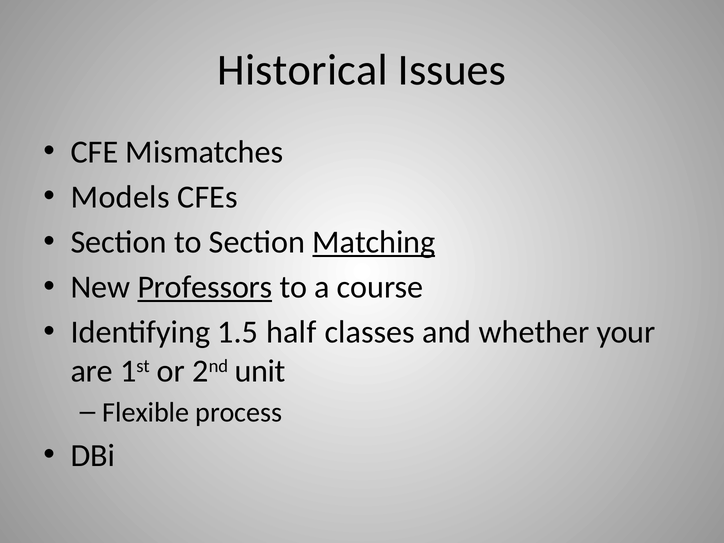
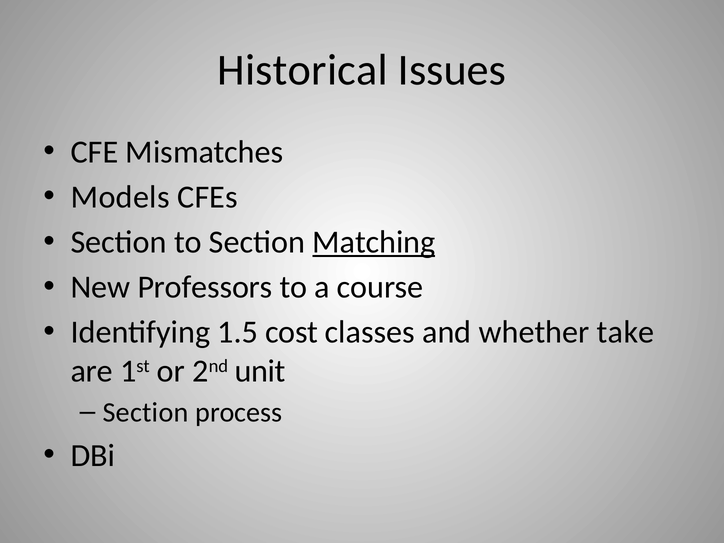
Professors underline: present -> none
half: half -> cost
your: your -> take
Flexible at (146, 412): Flexible -> Section
